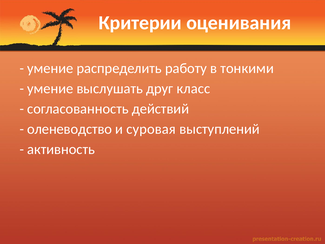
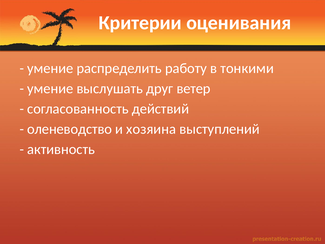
класс: класс -> ветер
суровая: суровая -> хозяина
